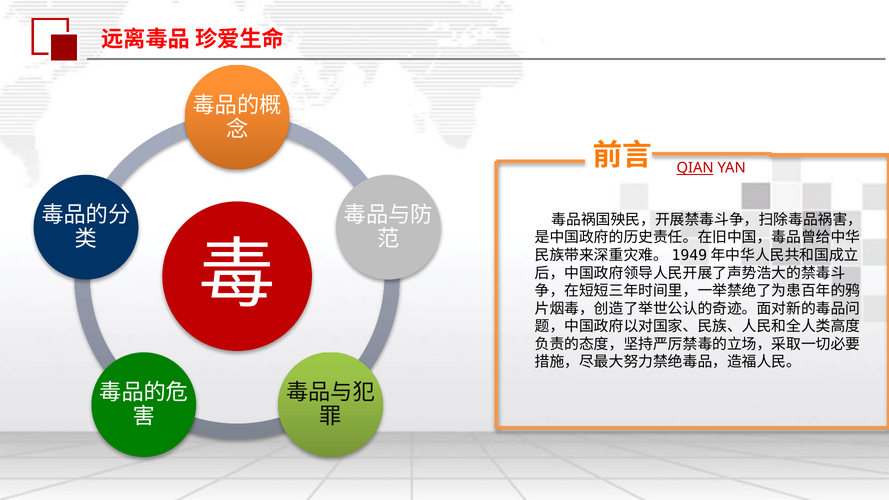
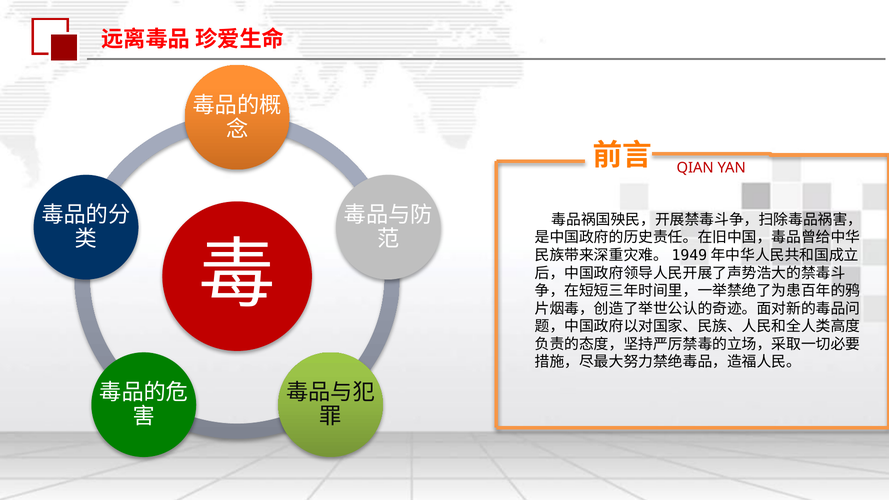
QIAN underline: present -> none
